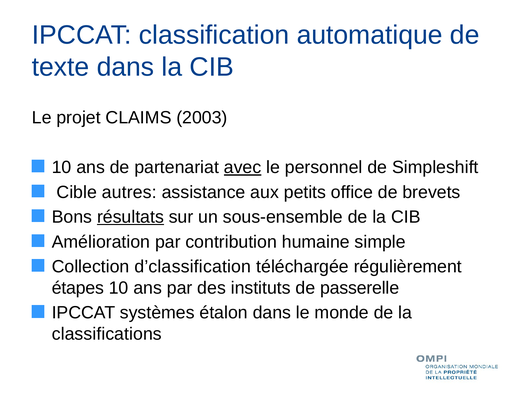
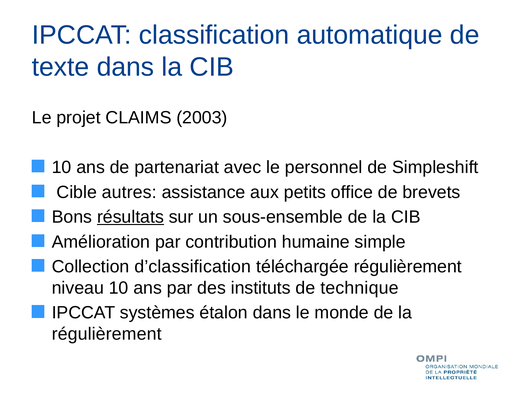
avec underline: present -> none
étapes: étapes -> niveau
passerelle: passerelle -> technique
classifications at (107, 333): classifications -> régulièrement
